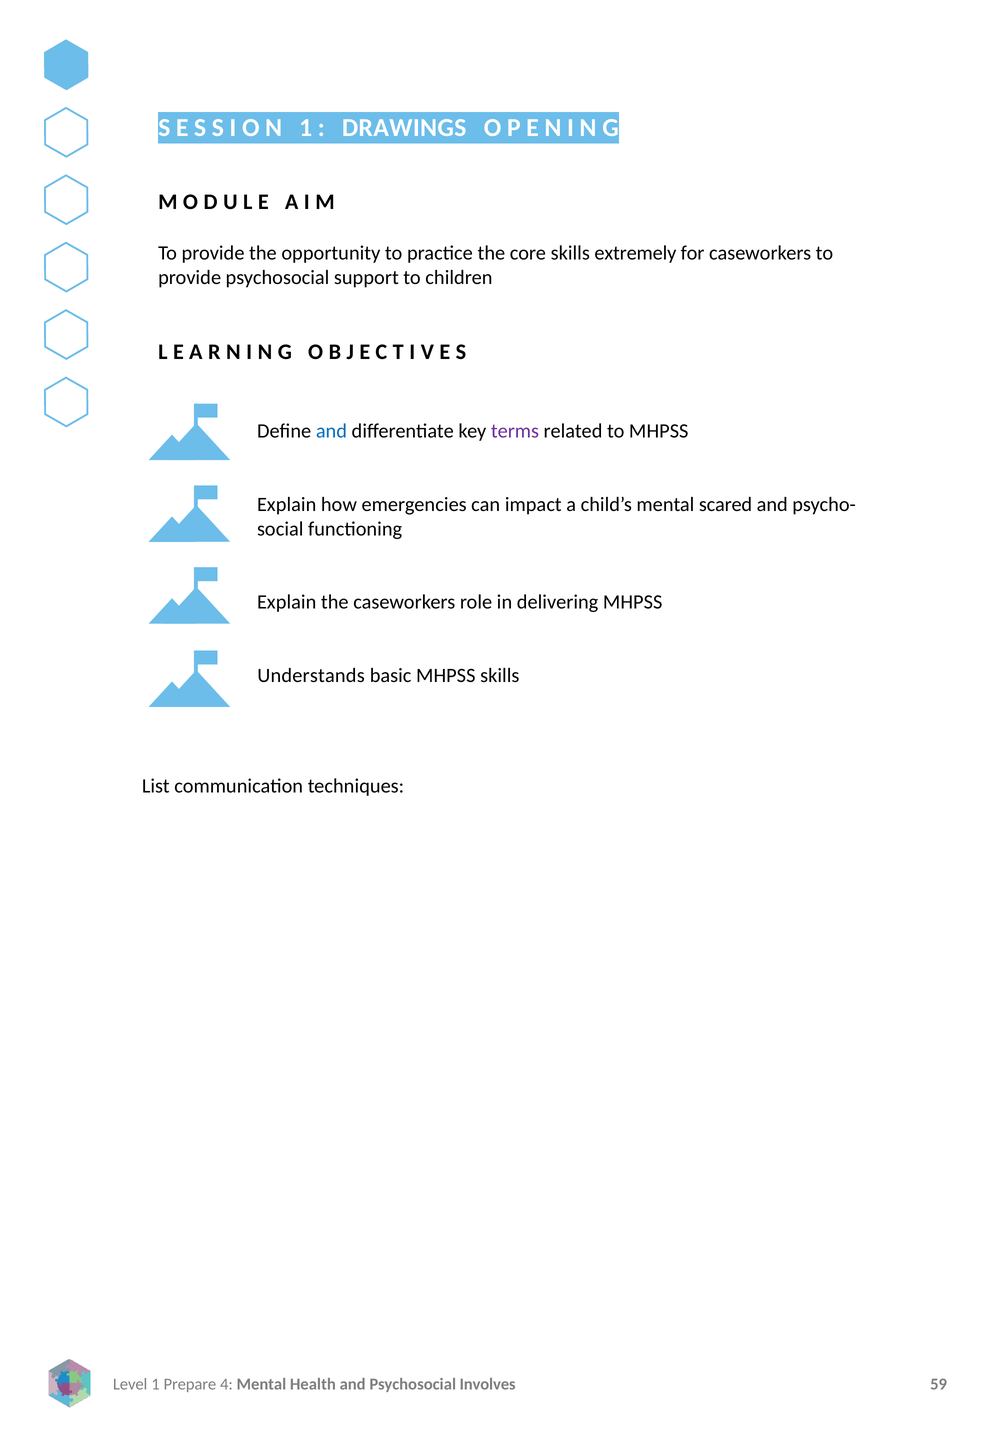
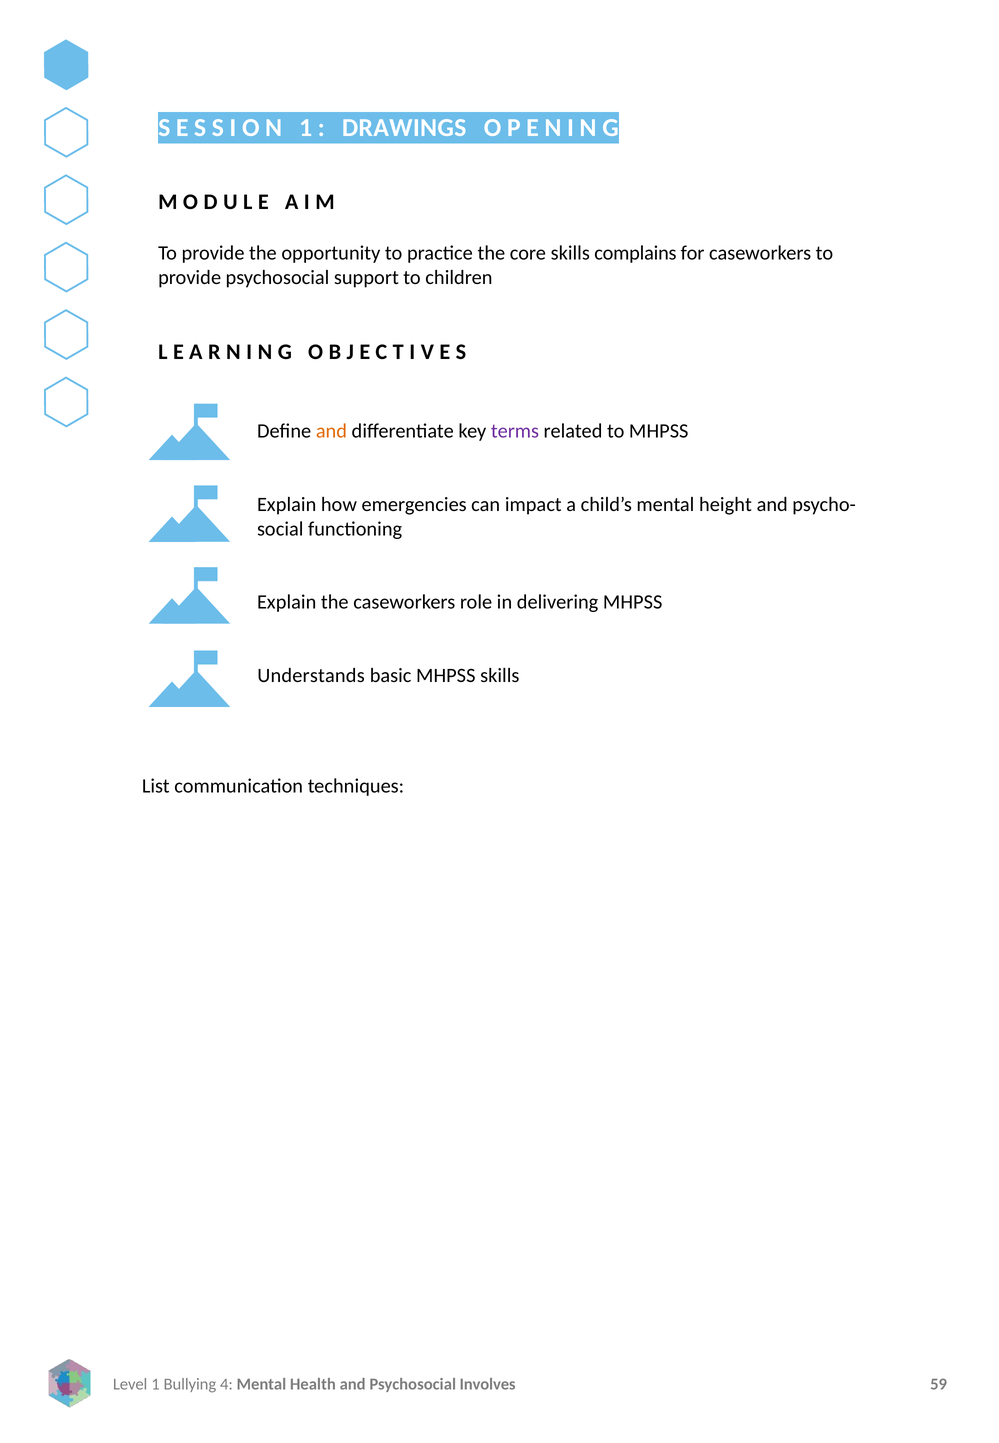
extremely: extremely -> complains
and at (331, 431) colour: blue -> orange
scared: scared -> height
Prepare: Prepare -> Bullying
